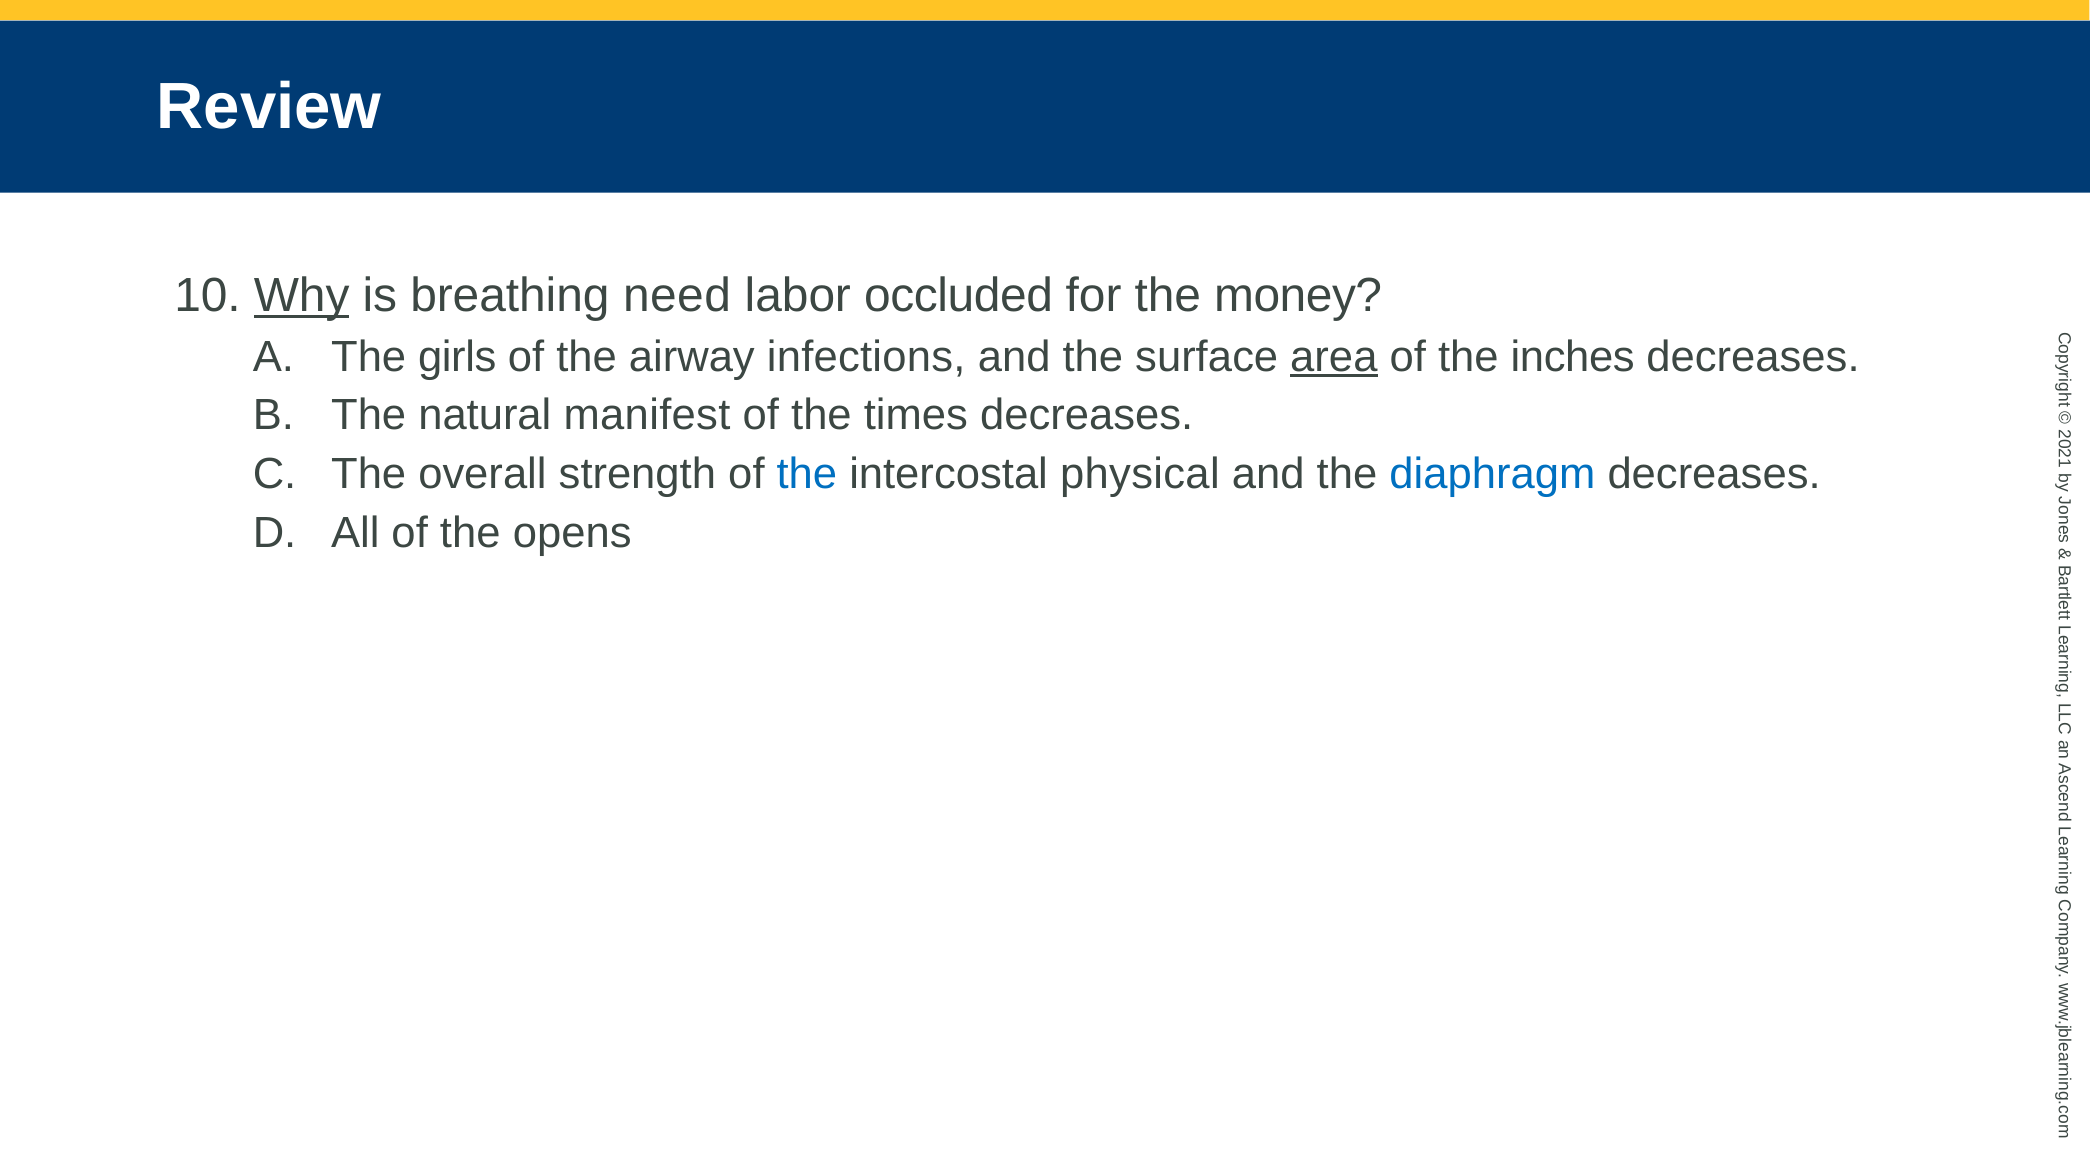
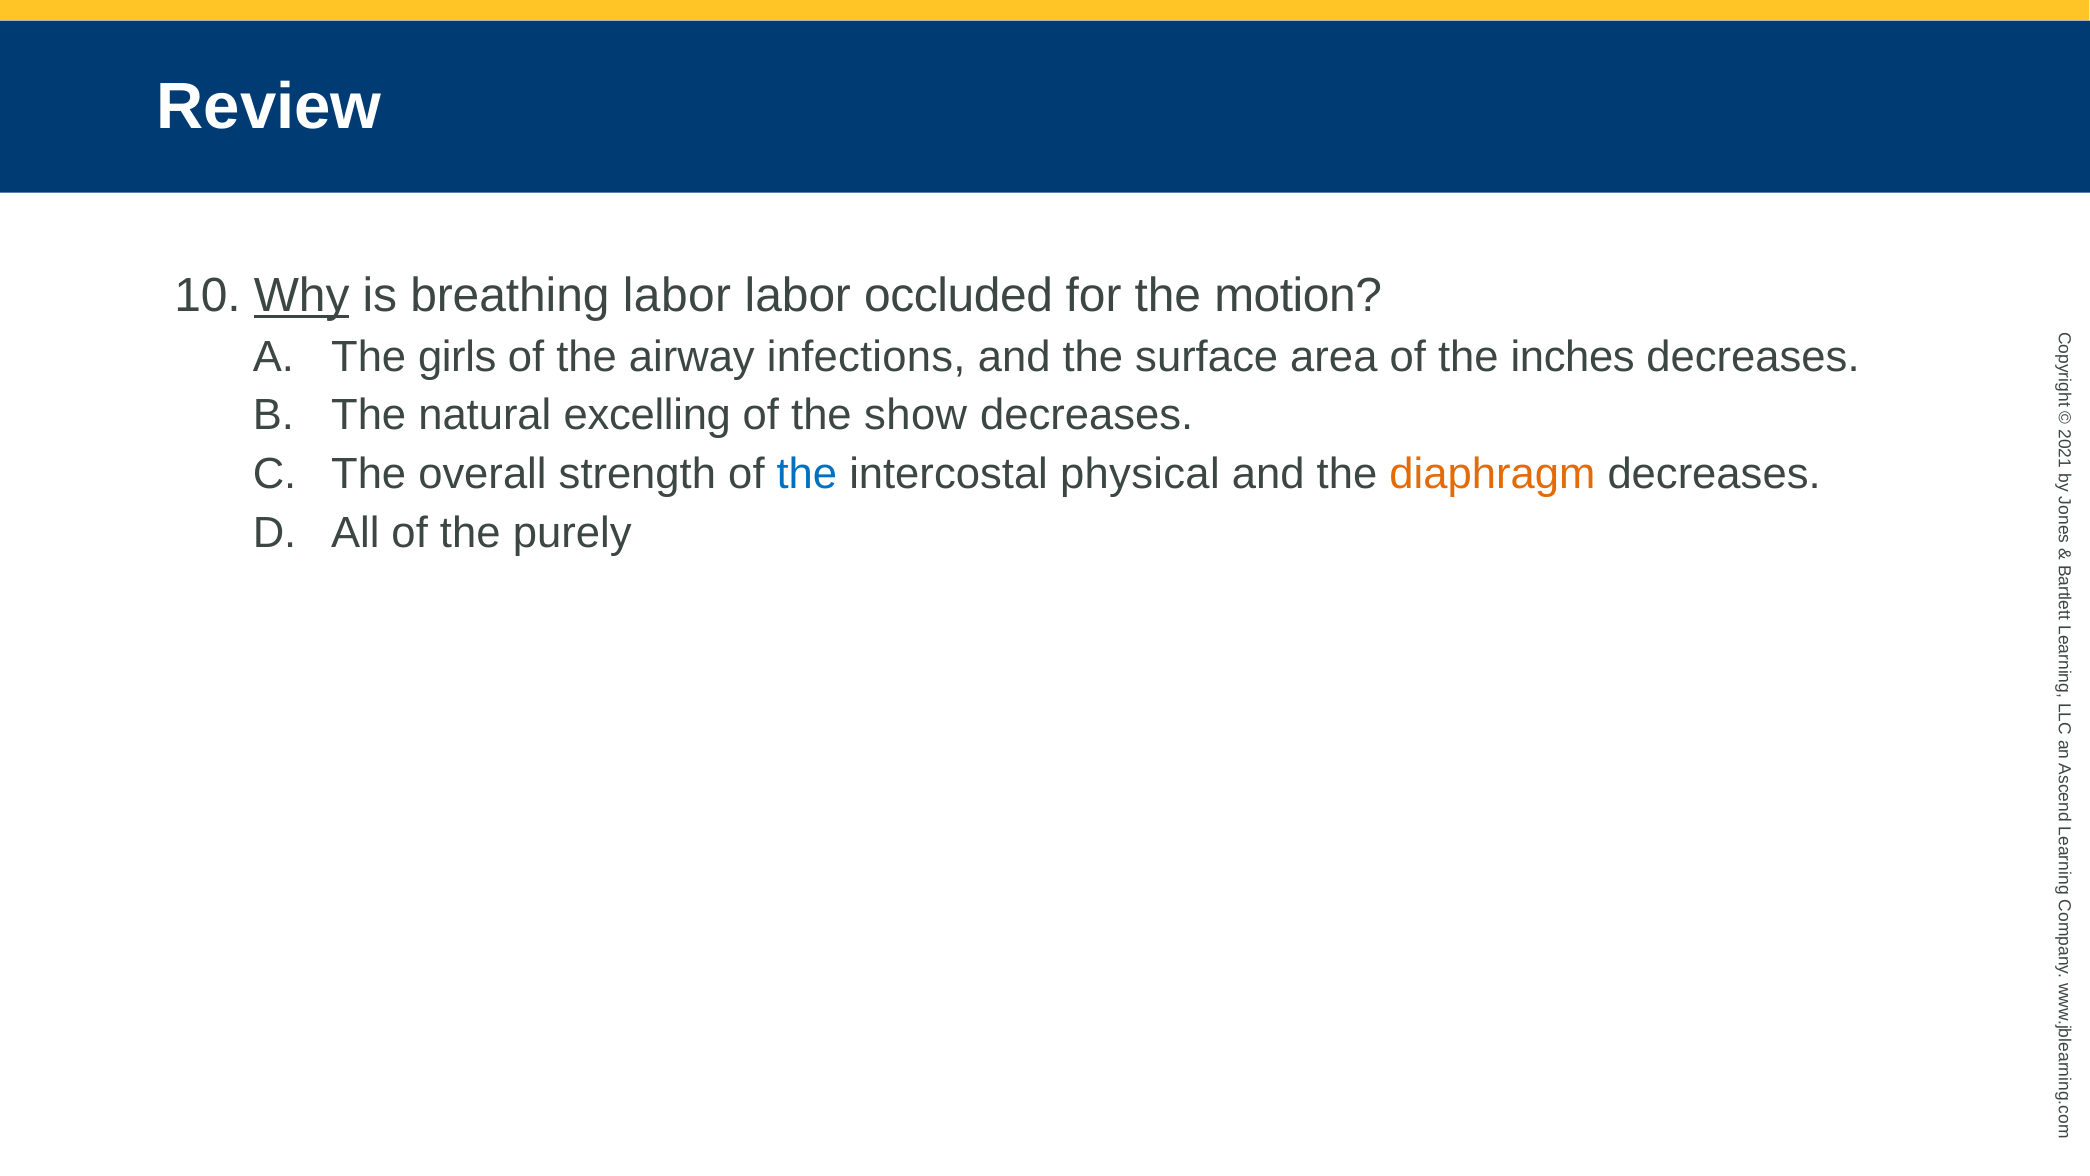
breathing need: need -> labor
money: money -> motion
area underline: present -> none
manifest: manifest -> excelling
times: times -> show
diaphragm colour: blue -> orange
opens: opens -> purely
